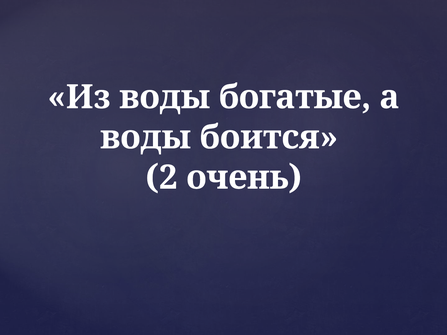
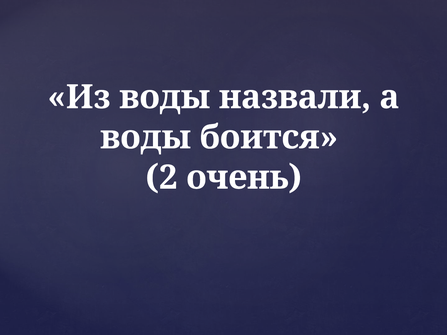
богатые: богатые -> назвали
